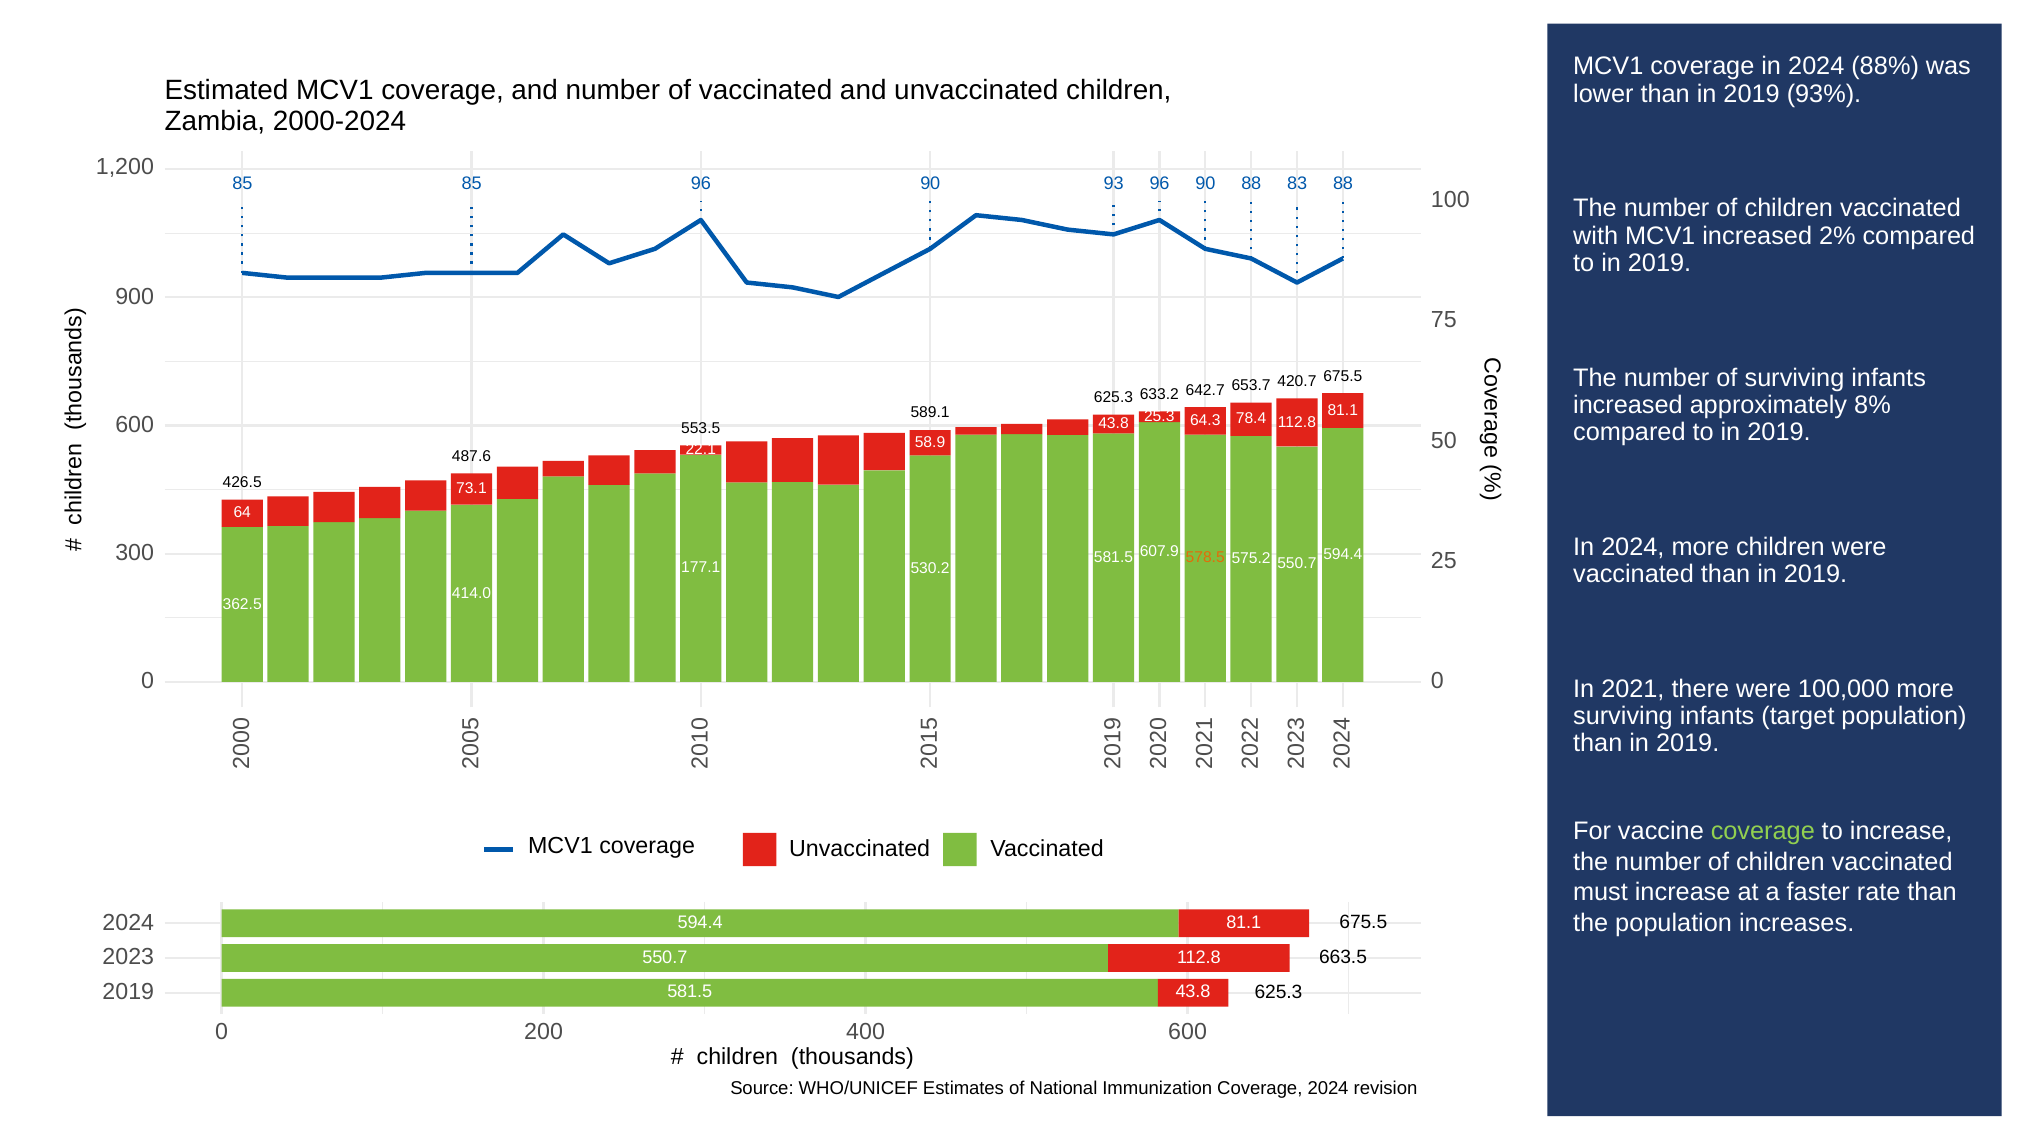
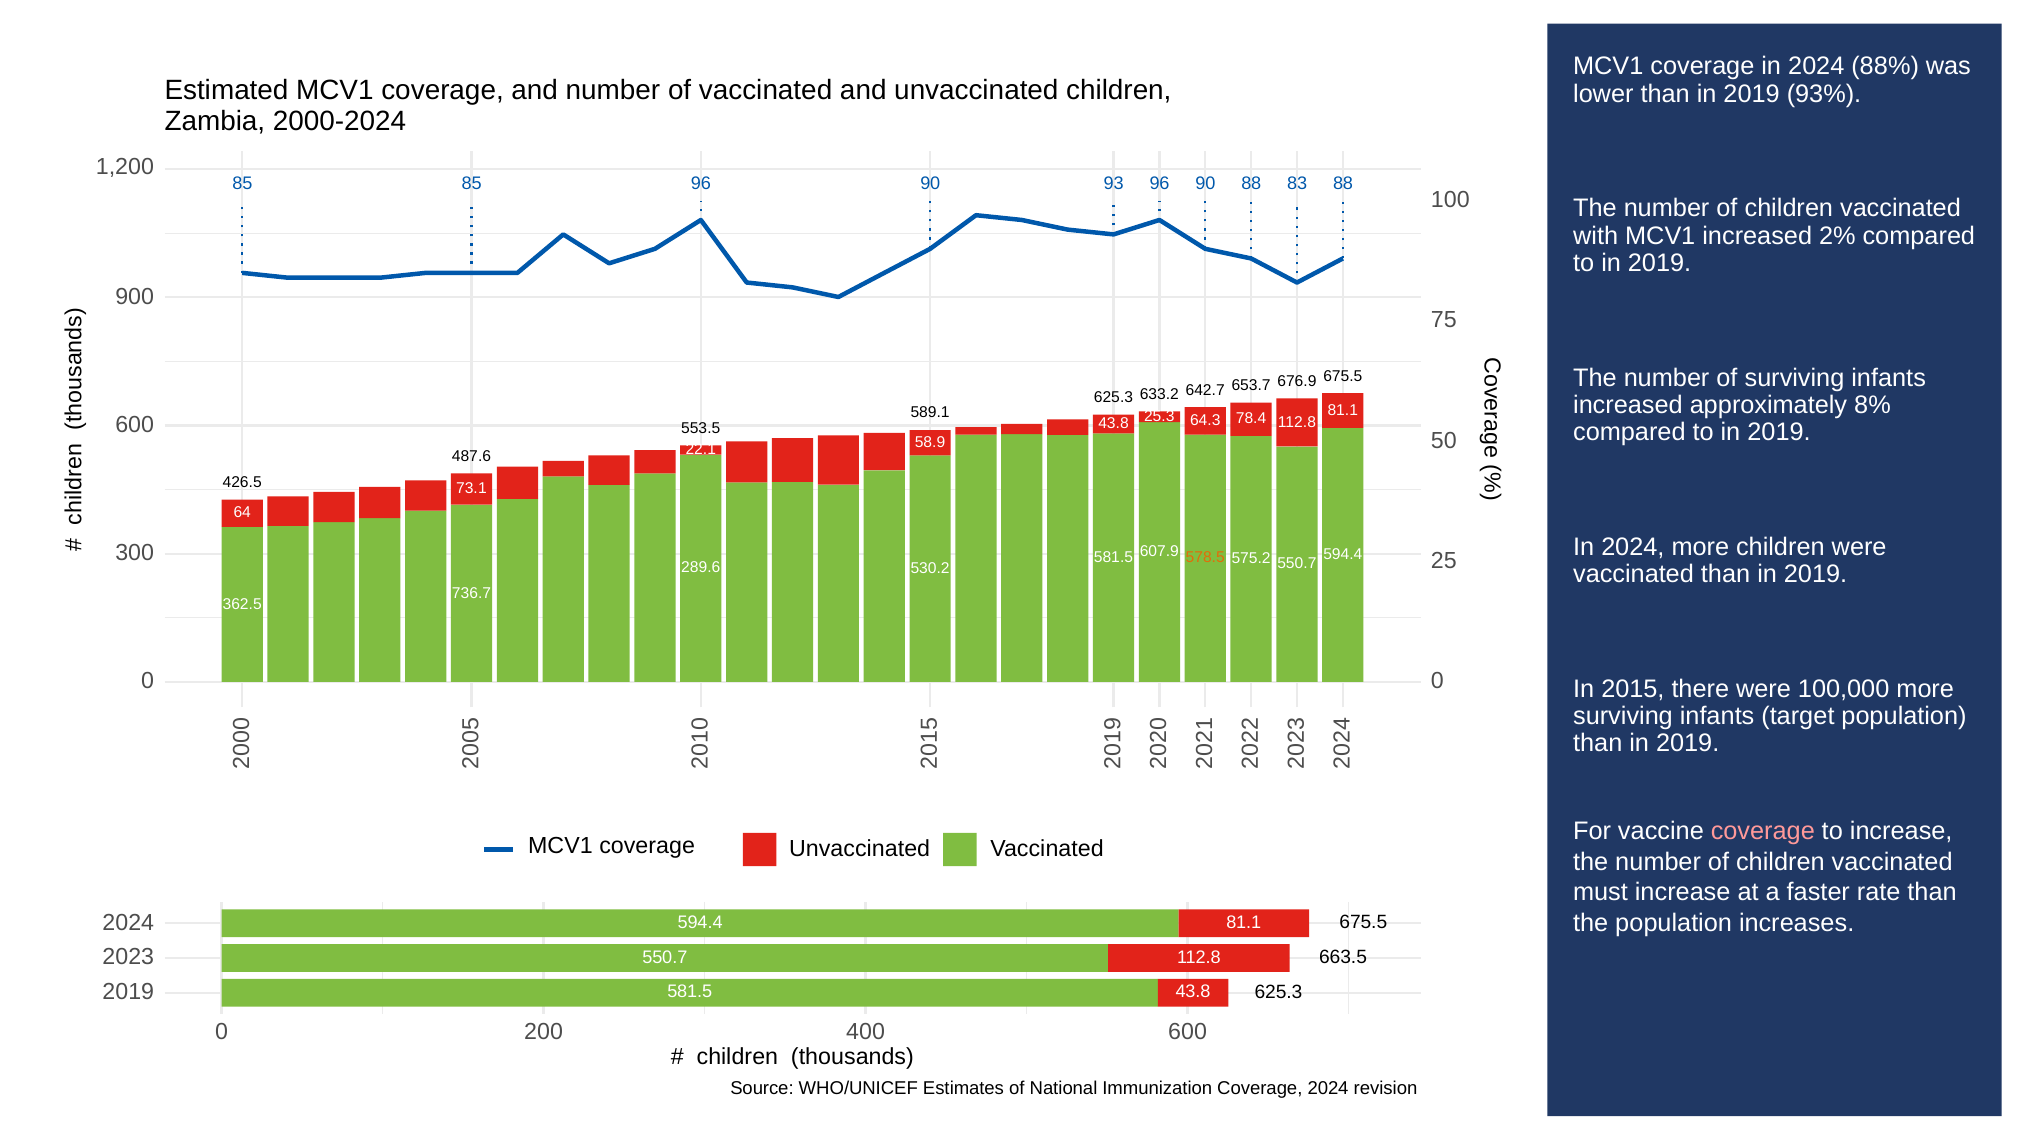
420.7: 420.7 -> 676.9
177.1: 177.1 -> 289.6
414.0: 414.0 -> 736.7
2021: 2021 -> 2015
coverage at (1763, 832) colour: light green -> pink
